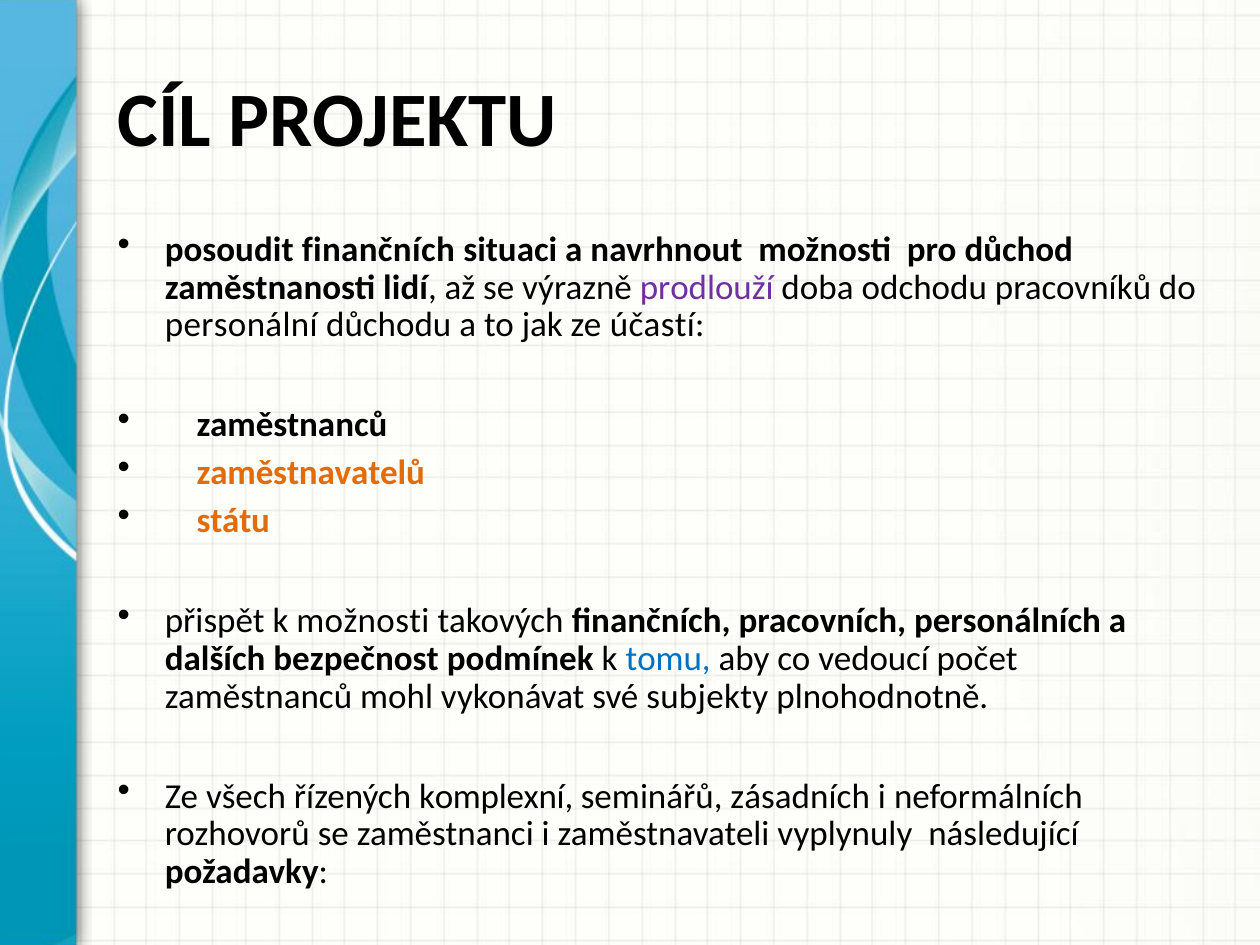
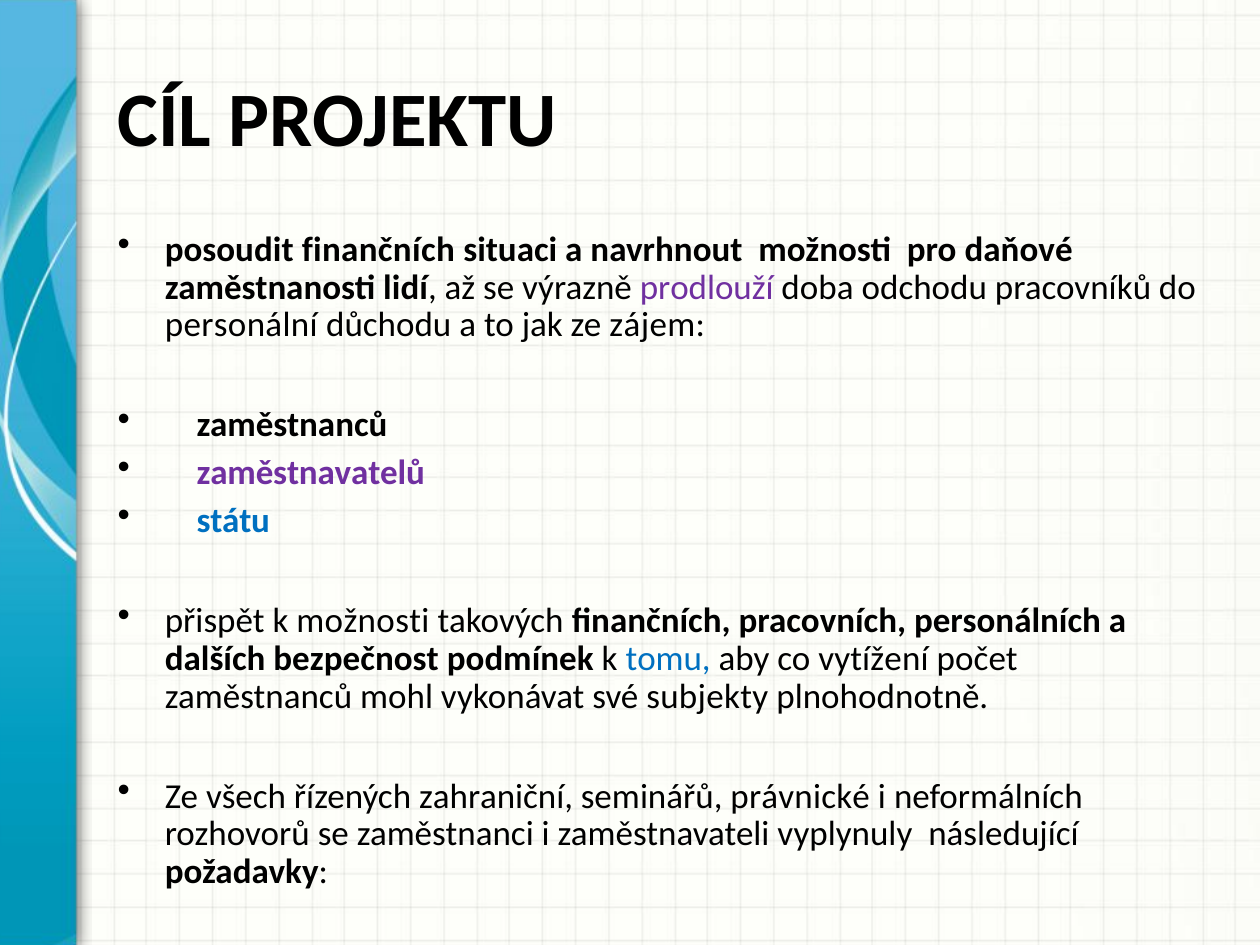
důchod: důchod -> daňové
účastí: účastí -> zájem
zaměstnavatelů colour: orange -> purple
státu colour: orange -> blue
vedoucí: vedoucí -> vytížení
komplexní: komplexní -> zahraniční
zásadních: zásadních -> právnické
